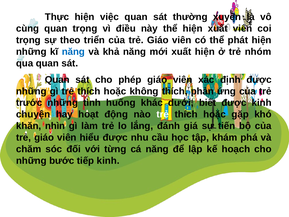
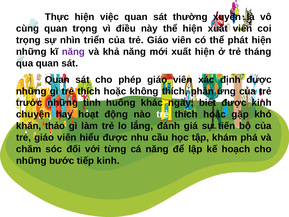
theo: theo -> nhìn
năng at (73, 52) colour: blue -> purple
nhóm: nhóm -> tháng
dưới: dưới -> ngày
nhìn: nhìn -> thảo
